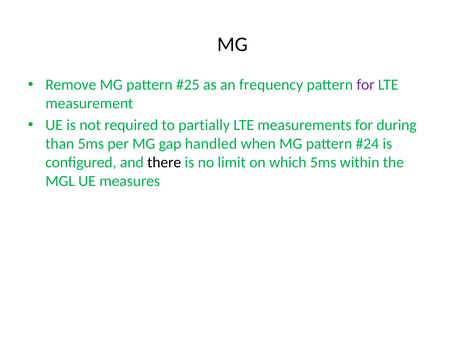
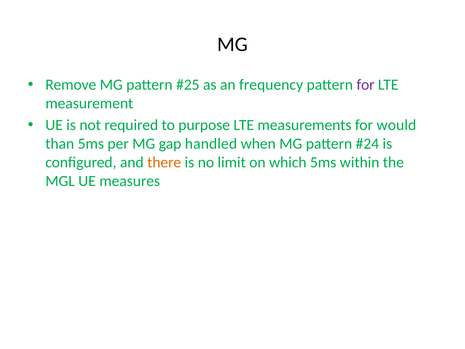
partially: partially -> purpose
during: during -> would
there colour: black -> orange
